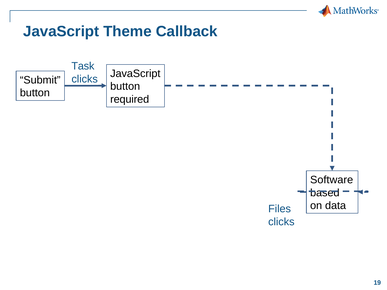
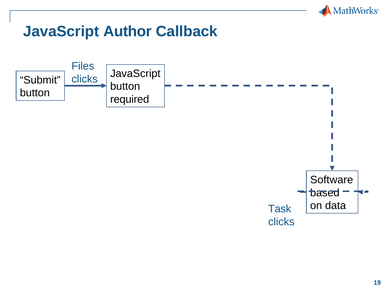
Theme: Theme -> Author
Task: Task -> Files
Files: Files -> Task
